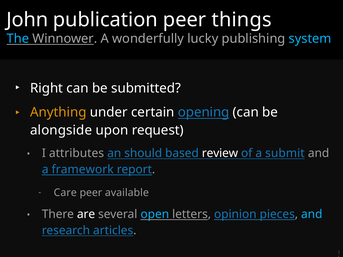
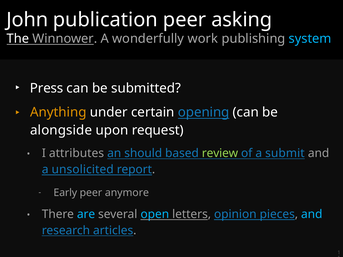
things: things -> asking
The colour: light blue -> white
lucky: lucky -> work
Right: Right -> Press
review colour: white -> light green
framework: framework -> unsolicited
Care: Care -> Early
available: available -> anymore
are colour: white -> light blue
